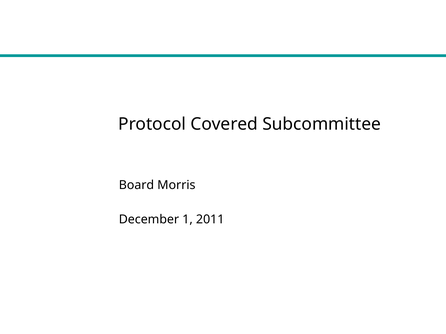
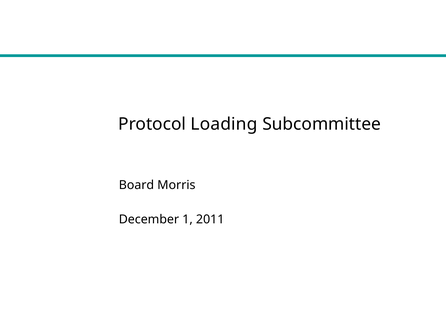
Covered: Covered -> Loading
